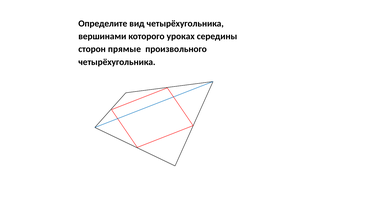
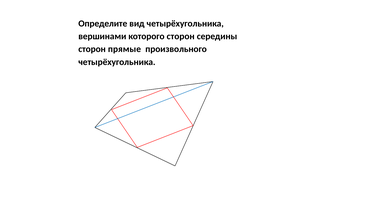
которого уроках: уроках -> сторон
